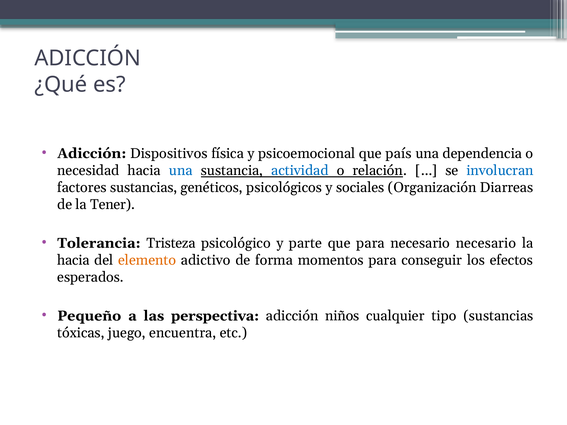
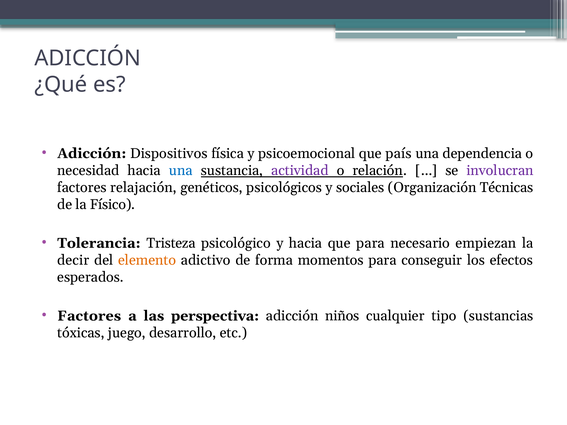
actividad colour: blue -> purple
involucran colour: blue -> purple
factores sustancias: sustancias -> relajación
Diarreas: Diarreas -> Técnicas
Tener: Tener -> Físico
y parte: parte -> hacia
necesario necesario: necesario -> empiezan
hacia at (73, 260): hacia -> decir
Pequeño at (89, 316): Pequeño -> Factores
encuentra: encuentra -> desarrollo
